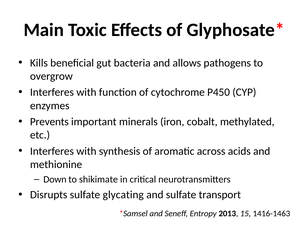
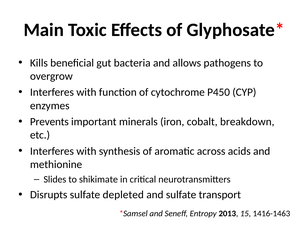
methylated: methylated -> breakdown
Down: Down -> Slides
glycating: glycating -> depleted
